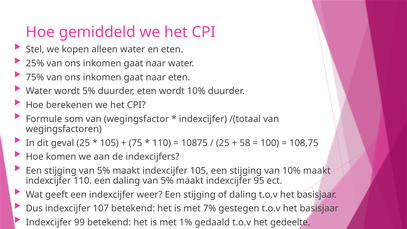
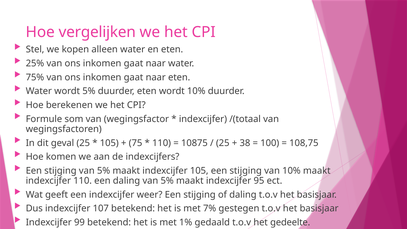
gemiddeld: gemiddeld -> vergelijken
58: 58 -> 38
